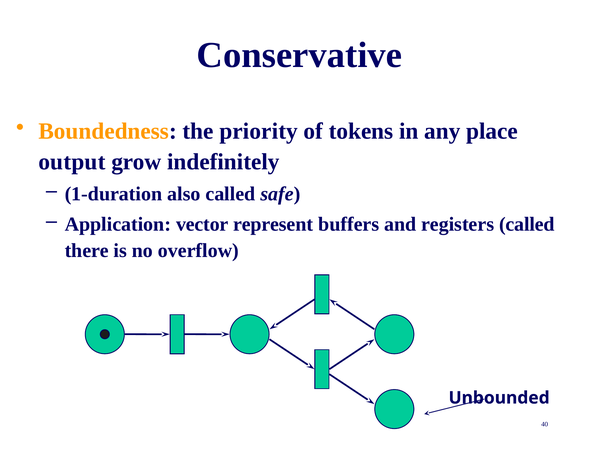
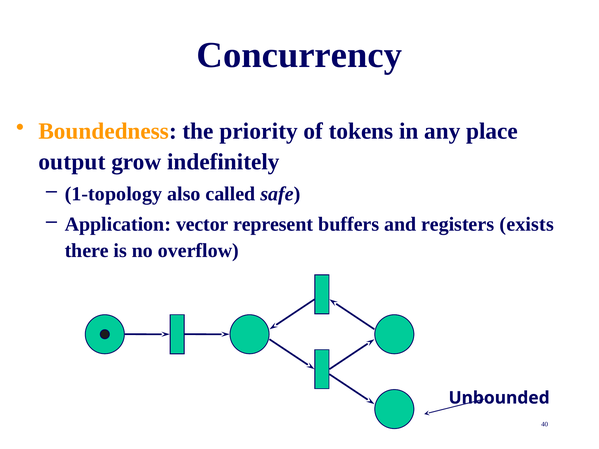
Conservative: Conservative -> Concurrency
1-duration: 1-duration -> 1-topology
registers called: called -> exists
